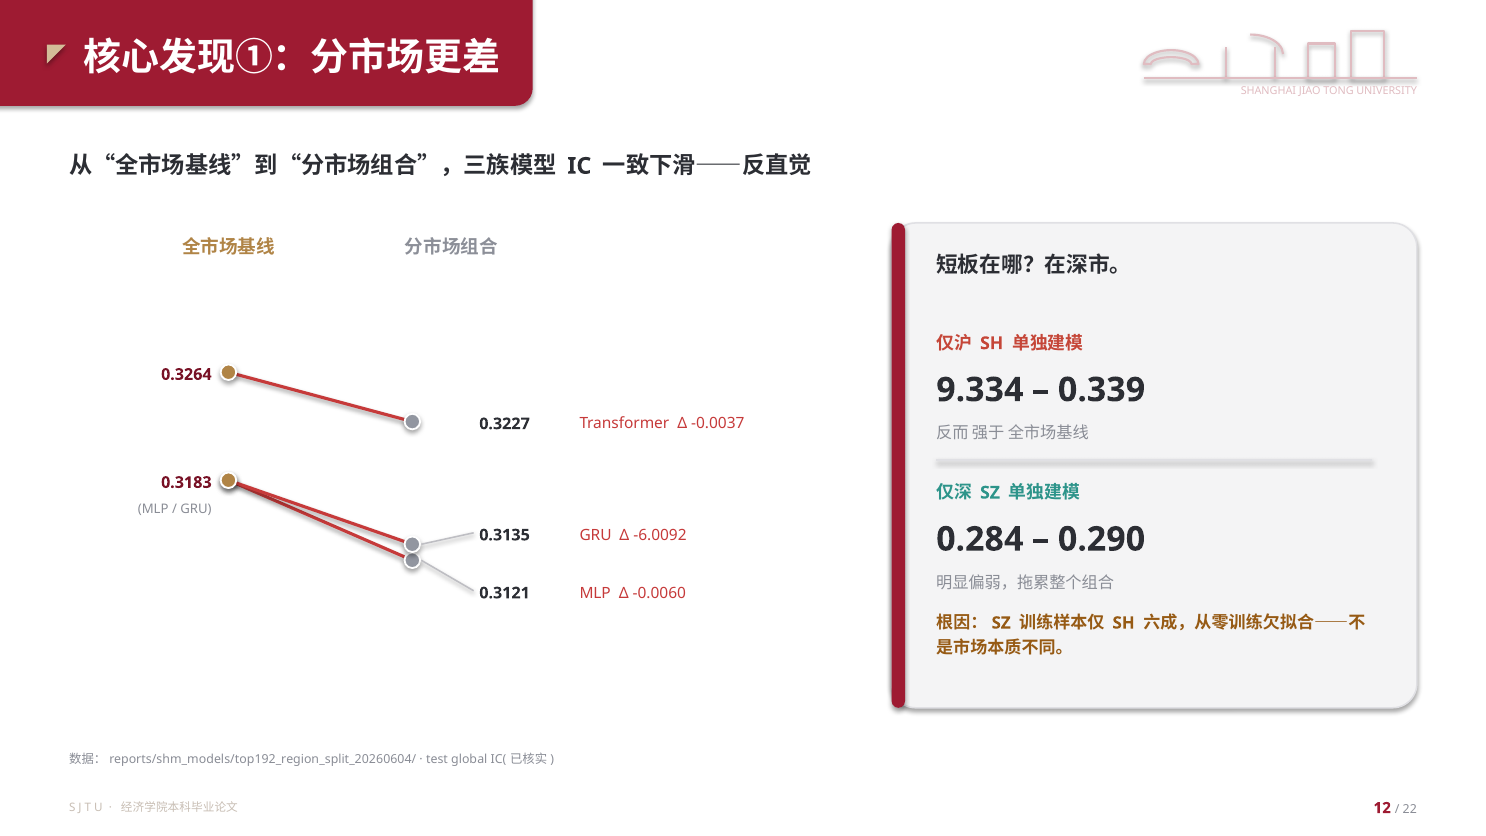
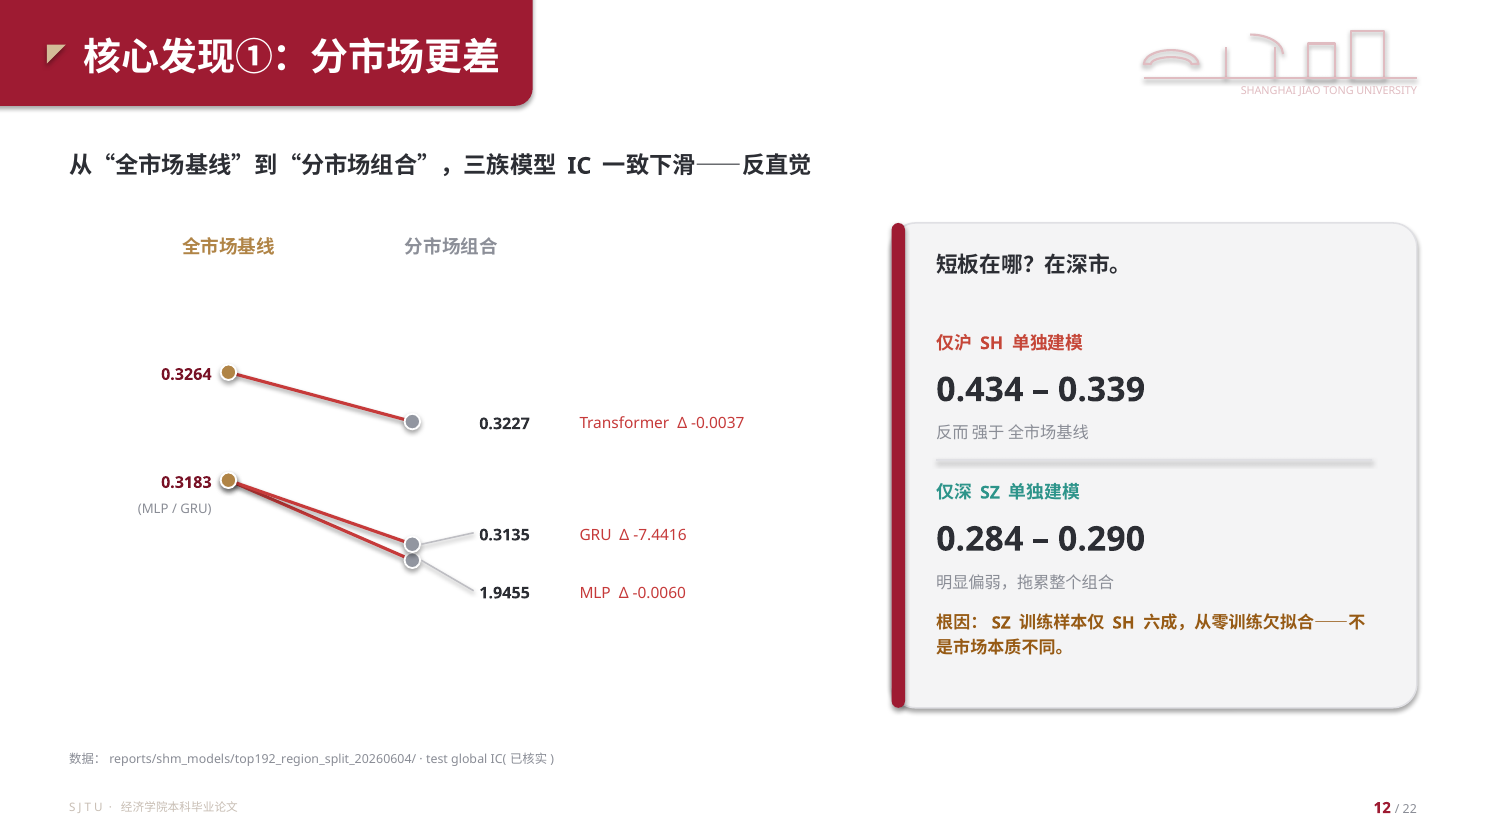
9.334: 9.334 -> 0.434
-6.0092: -6.0092 -> -7.4416
0.3121: 0.3121 -> 1.9455
